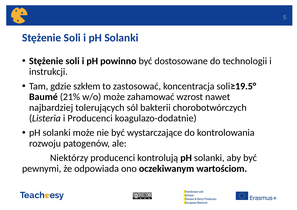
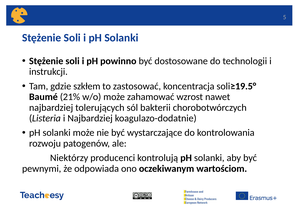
i Producenci: Producenci -> Najbardziej
